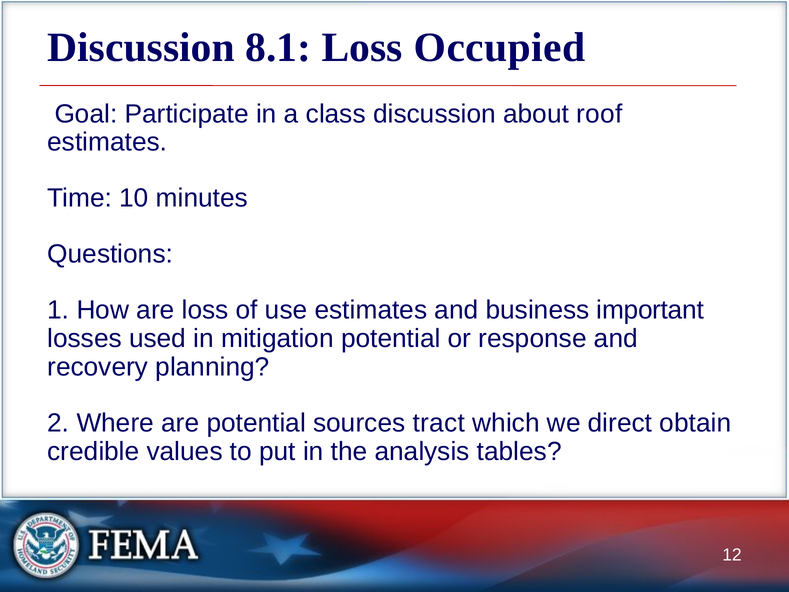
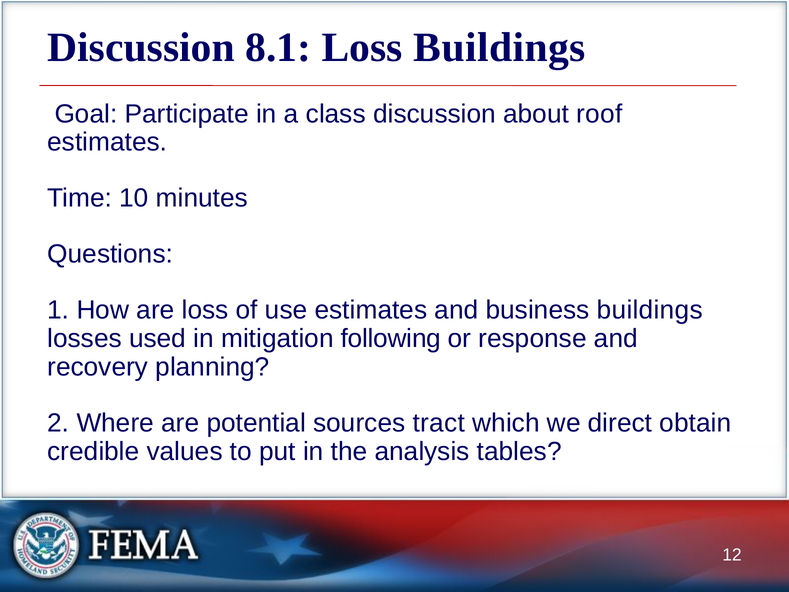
Loss Occupied: Occupied -> Buildings
business important: important -> buildings
mitigation potential: potential -> following
